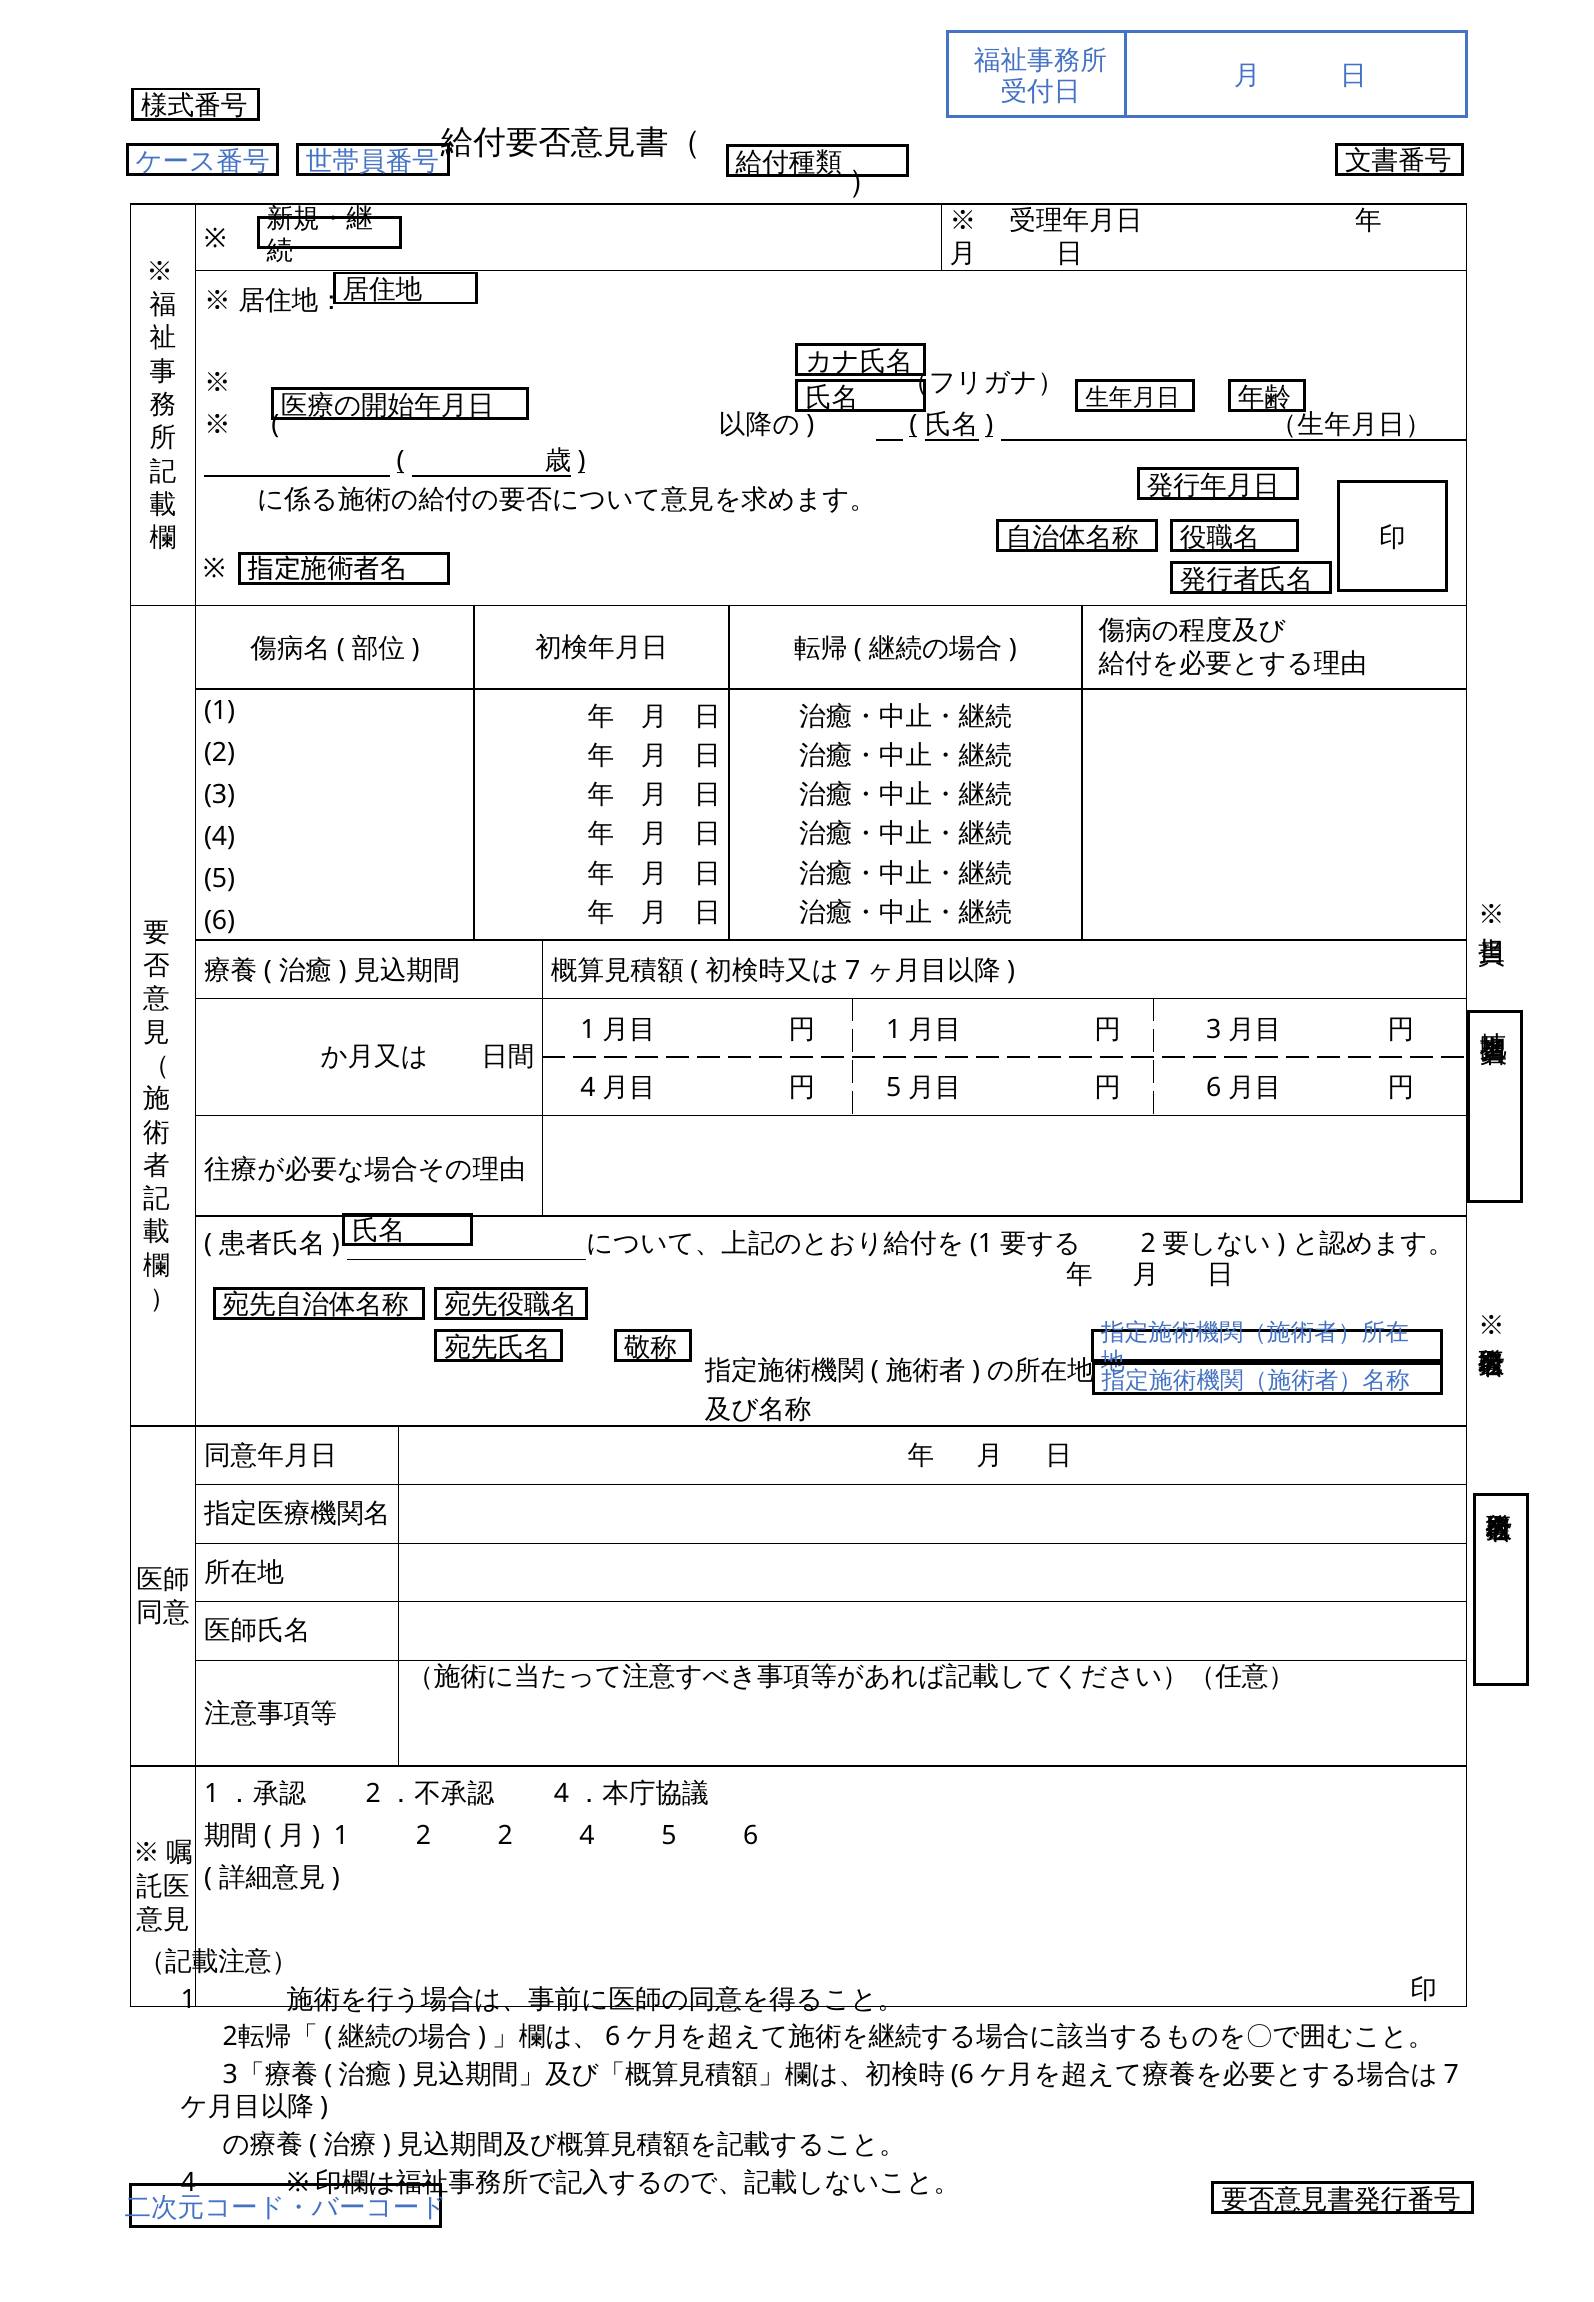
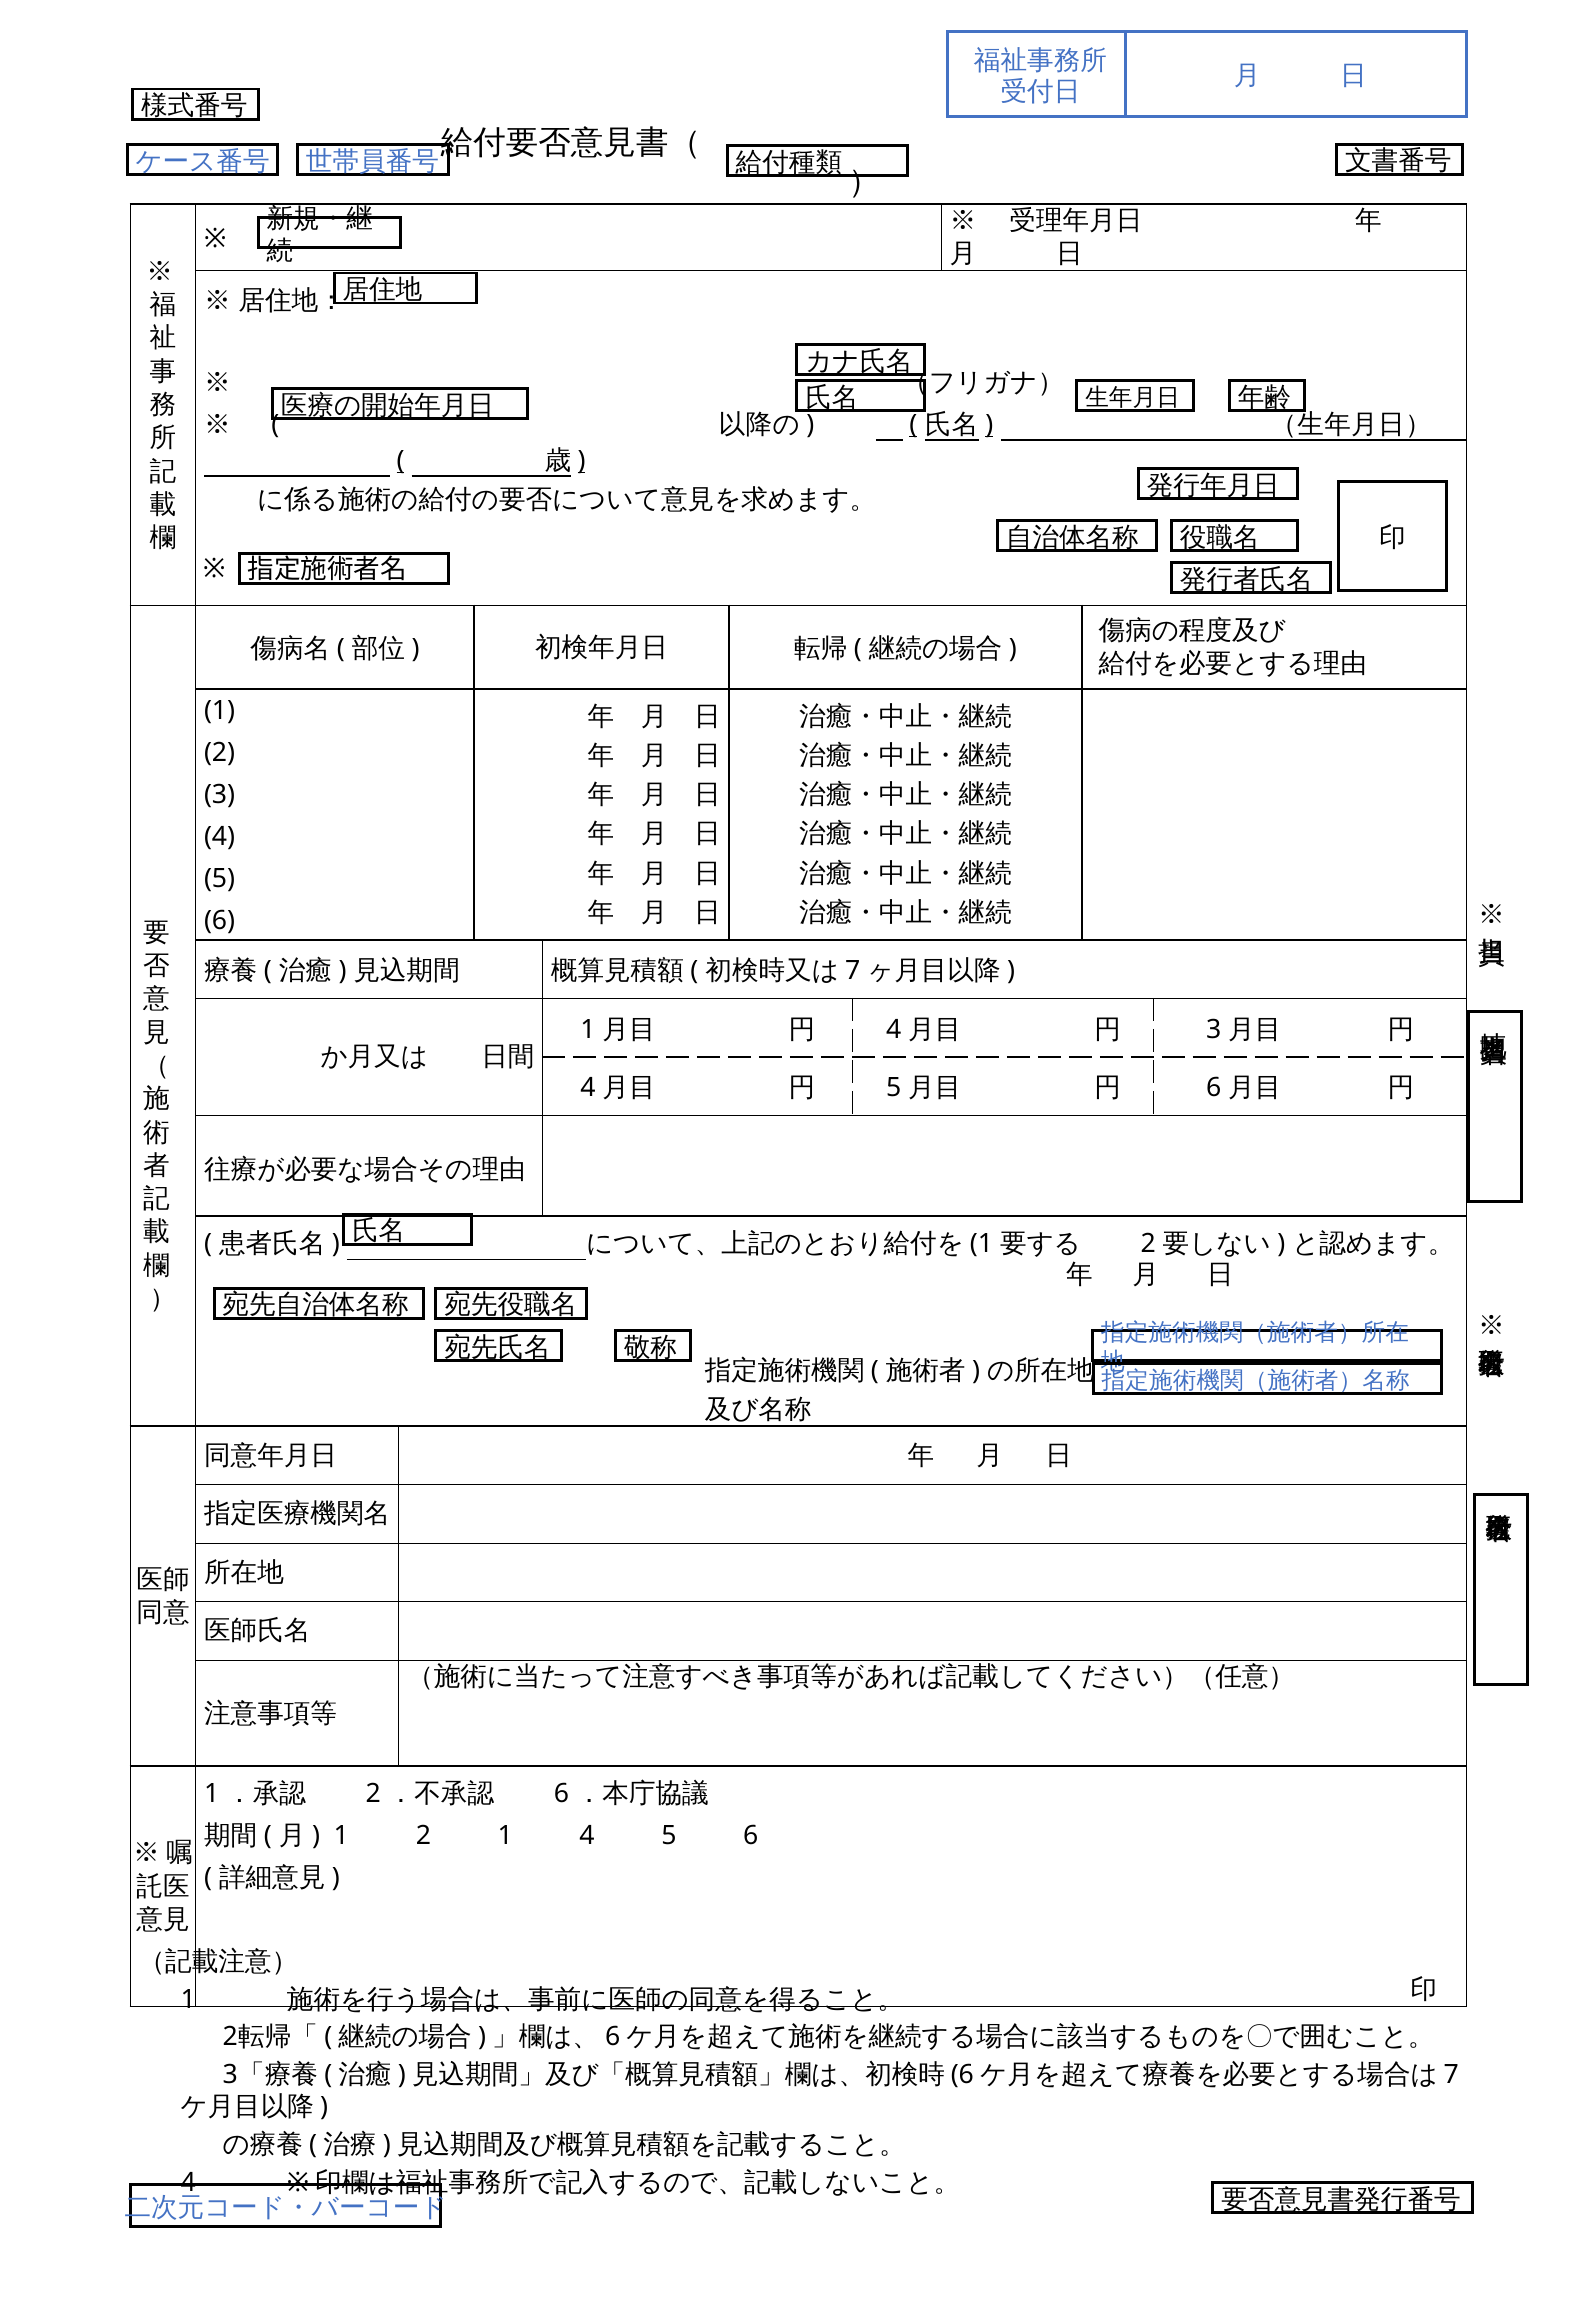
1 at (894, 1030): 1 -> 4
4 at (561, 1794): 4 -> 6
2 2: 2 -> 1
